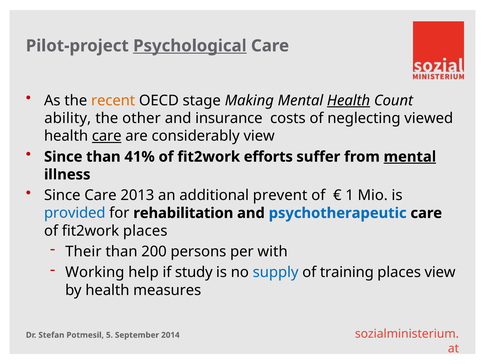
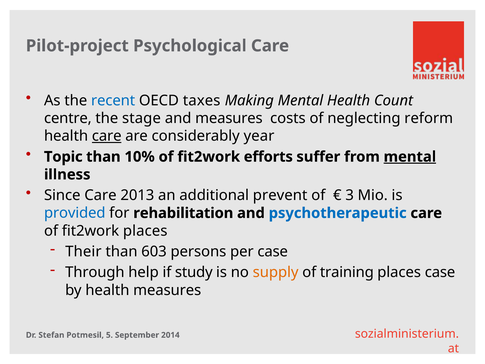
Psychological underline: present -> none
recent colour: orange -> blue
stage: stage -> taxes
Health at (349, 100) underline: present -> none
ability: ability -> centre
other: other -> stage
and insurance: insurance -> measures
viewed: viewed -> reform
considerably view: view -> year
Since at (63, 157): Since -> Topic
41%: 41% -> 10%
1: 1 -> 3
200: 200 -> 603
per with: with -> case
Working: Working -> Through
supply colour: blue -> orange
places view: view -> case
